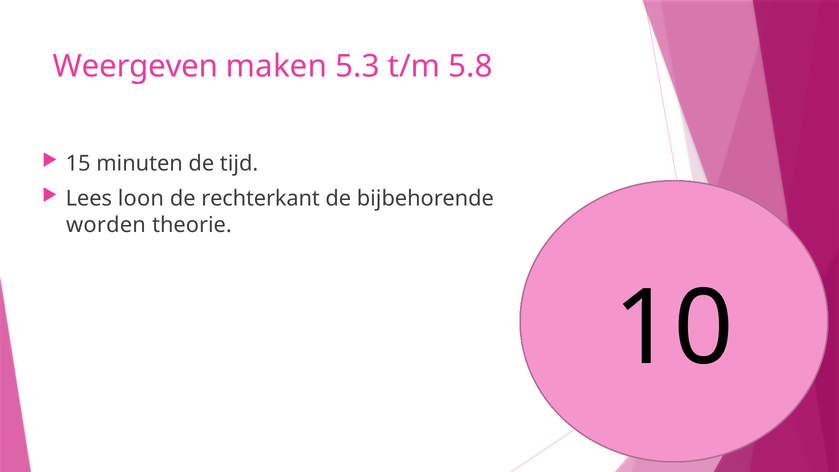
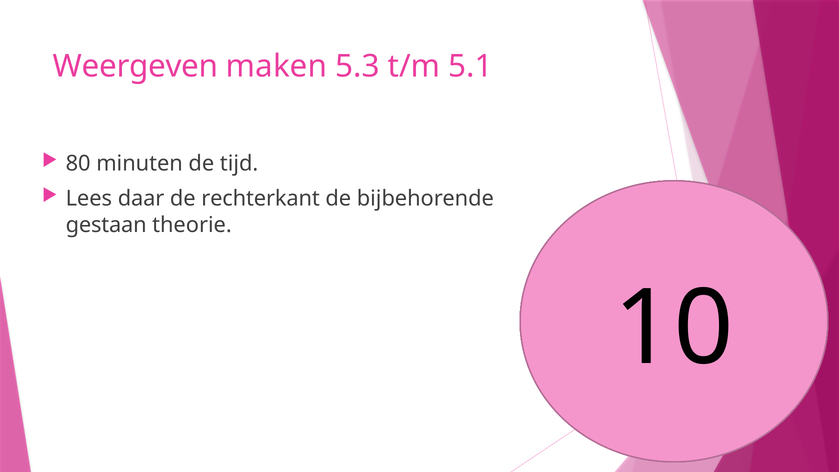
5.8: 5.8 -> 5.1
15: 15 -> 80
loon: loon -> daar
worden: worden -> gestaan
